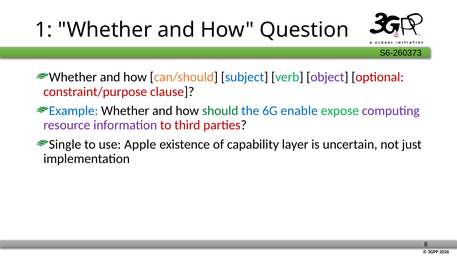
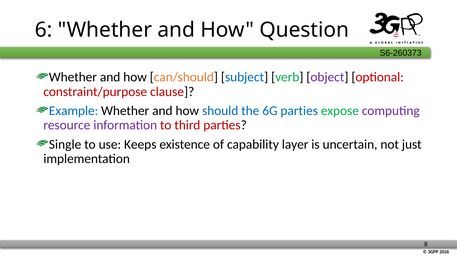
1: 1 -> 6
should colour: green -> blue
6G enable: enable -> parties
Apple: Apple -> Keeps
